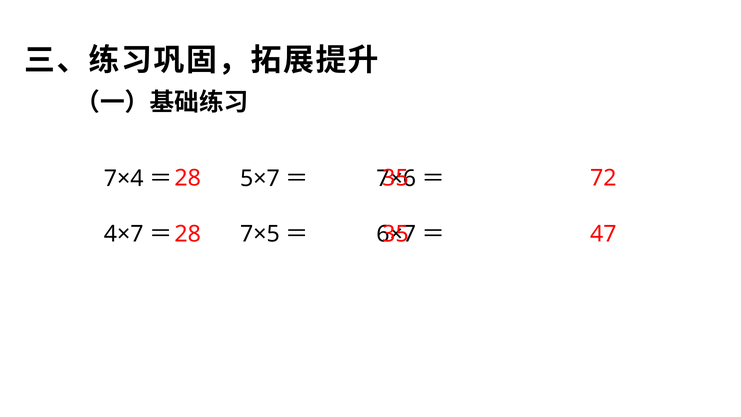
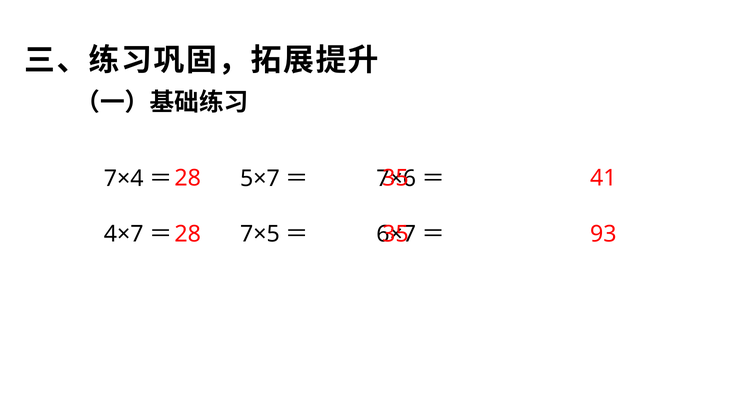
72: 72 -> 41
47: 47 -> 93
